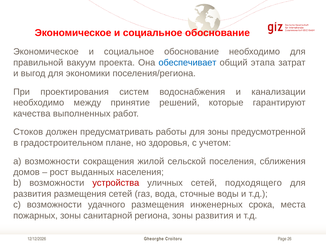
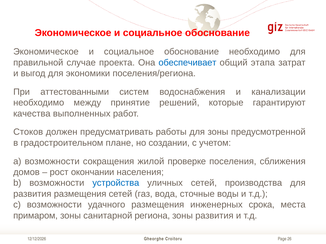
вакуум: вакуум -> случае
проектирования: проектирования -> аттестованными
здоровья: здоровья -> создании
сельской: сельской -> проверке
выданных: выданных -> окончании
устройства colour: red -> blue
подходящего: подходящего -> производства
пожарных: пожарных -> примаром
